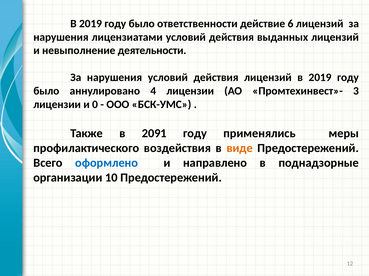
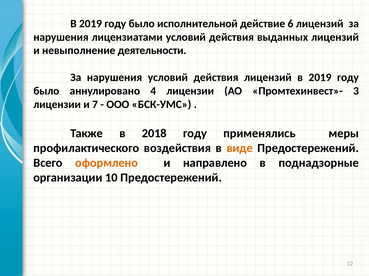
ответственности: ответственности -> исполнительной
0: 0 -> 7
2091: 2091 -> 2018
оформлено colour: blue -> orange
